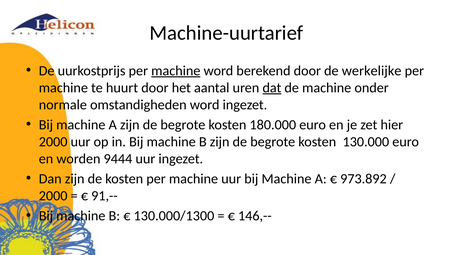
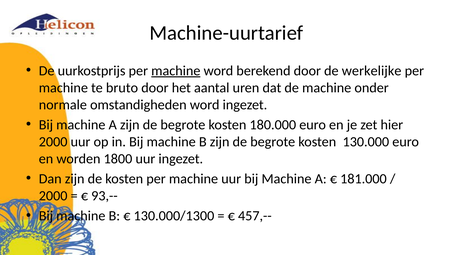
huurt: huurt -> bruto
dat underline: present -> none
9444: 9444 -> 1800
973.892: 973.892 -> 181.000
91,--: 91,-- -> 93,--
146,--: 146,-- -> 457,--
